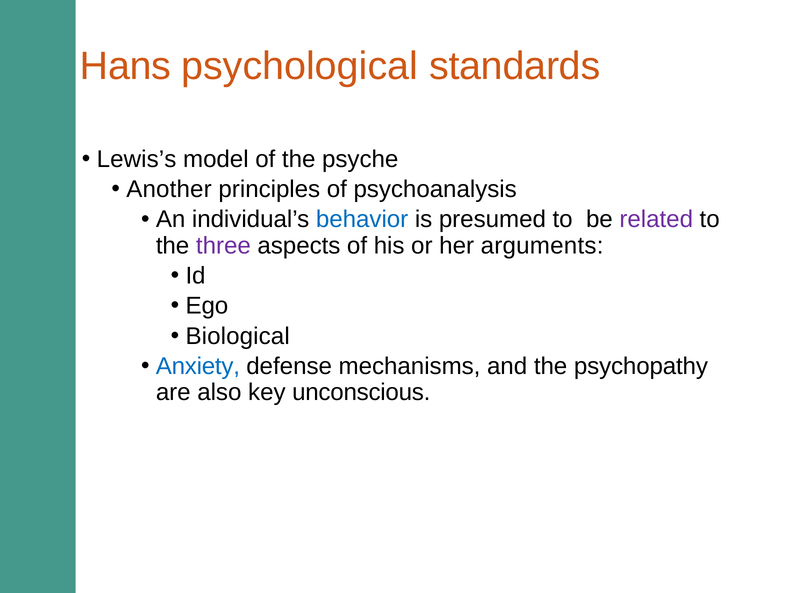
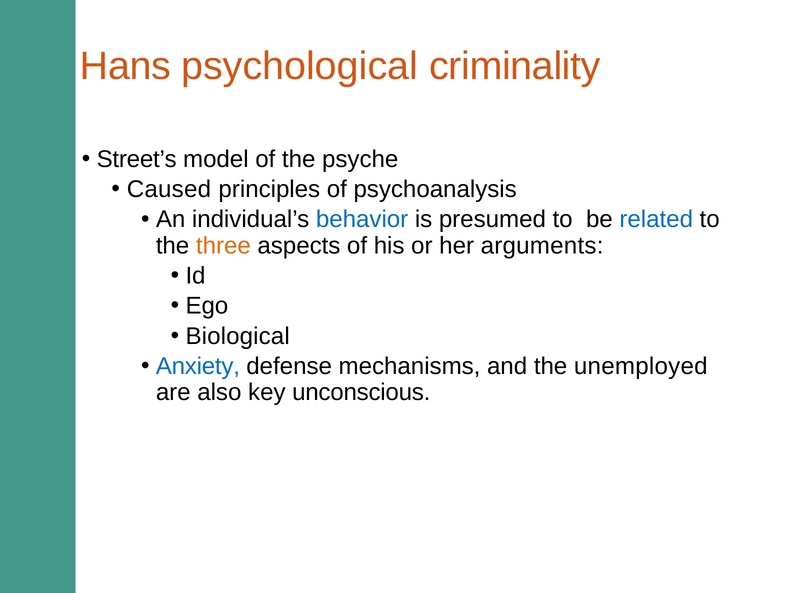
standards: standards -> criminality
Lewis’s: Lewis’s -> Street’s
Another: Another -> Caused
related colour: purple -> blue
three colour: purple -> orange
psychopathy: psychopathy -> unemployed
